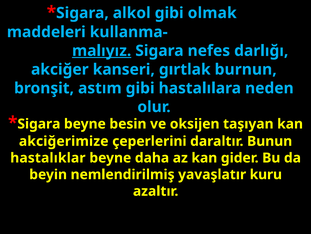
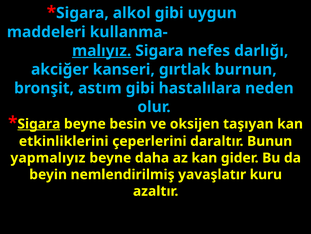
olmak: olmak -> uygun
Sigara at (39, 124) underline: none -> present
akciğerimize: akciğerimize -> etkinliklerini
hastalıklar: hastalıklar -> yapmalıyız
